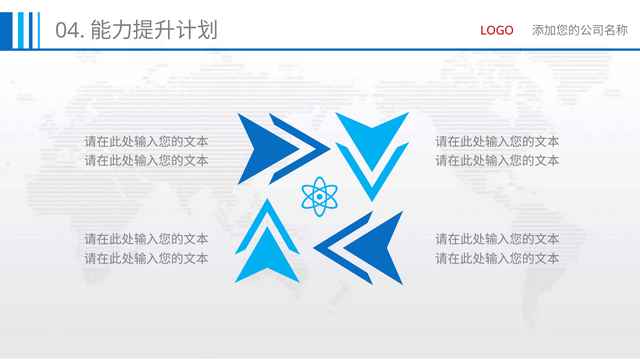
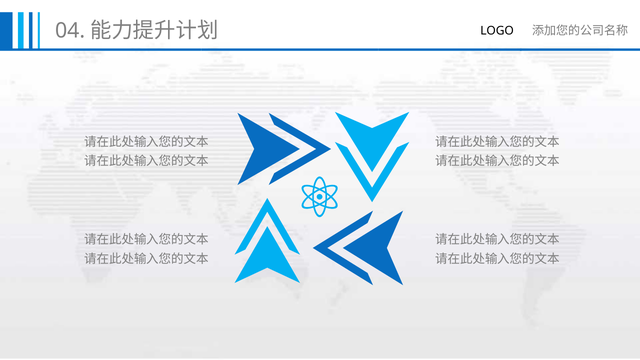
LOGO colour: red -> black
